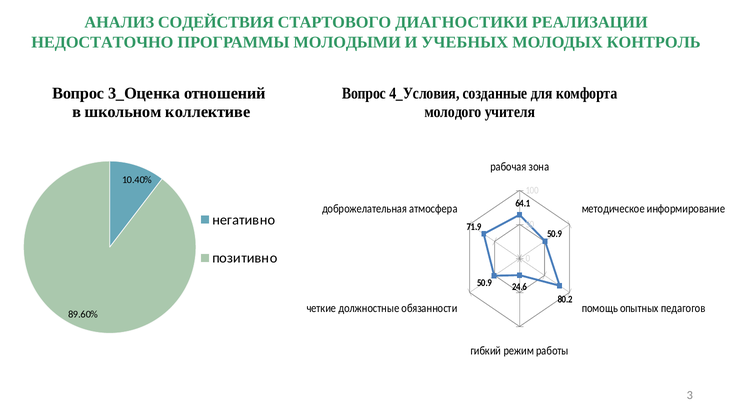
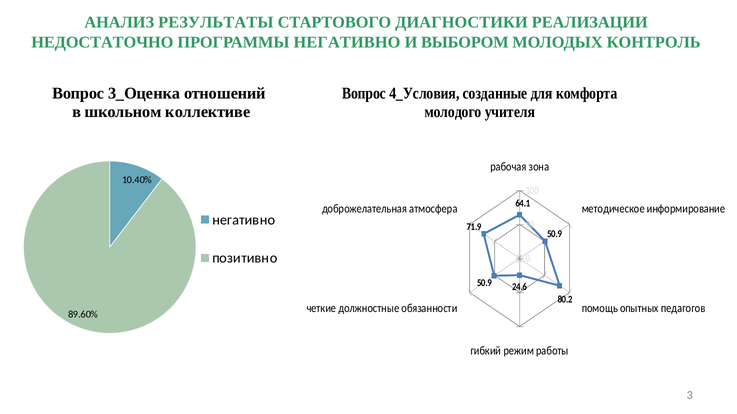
СОДЕЙСТВИЯ: СОДЕЙСТВИЯ -> РЕЗУЛЬТАТЫ
ПРОГРАММЫ МОЛОДЫМИ: МОЛОДЫМИ -> НЕГАТИВНО
УЧЕБНЫХ: УЧЕБНЫХ -> ВЫБОРОМ
